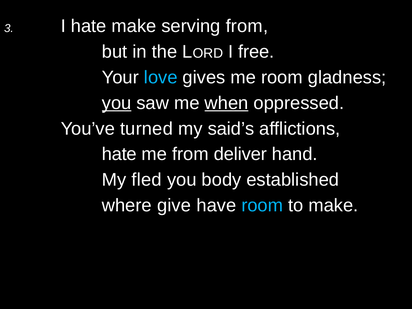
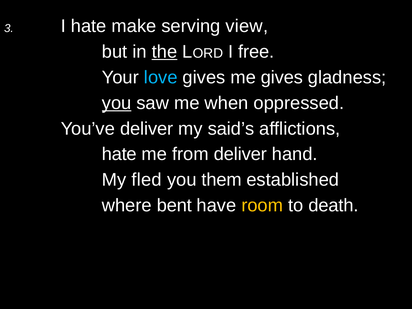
serving from: from -> view
the underline: none -> present
me room: room -> gives
when underline: present -> none
You’ve turned: turned -> deliver
body: body -> them
give: give -> bent
room at (262, 206) colour: light blue -> yellow
to make: make -> death
